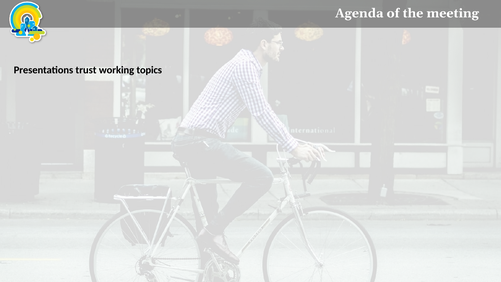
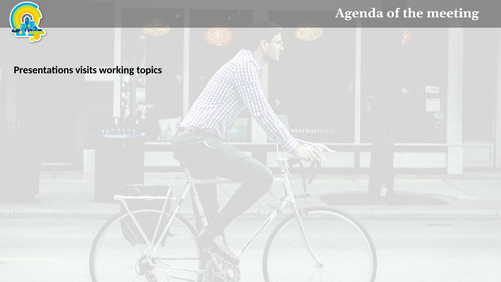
trust: trust -> visits
